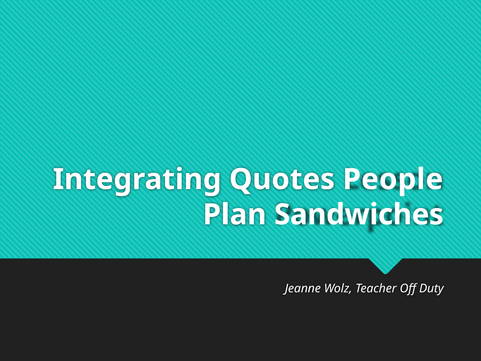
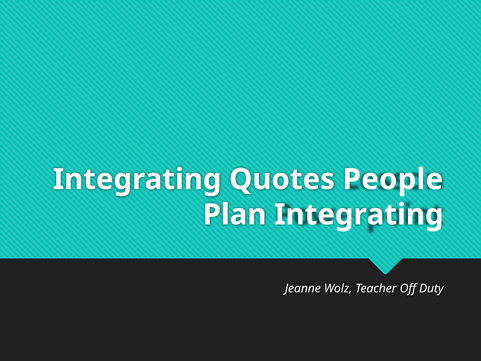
Plan Sandwiches: Sandwiches -> Integrating
